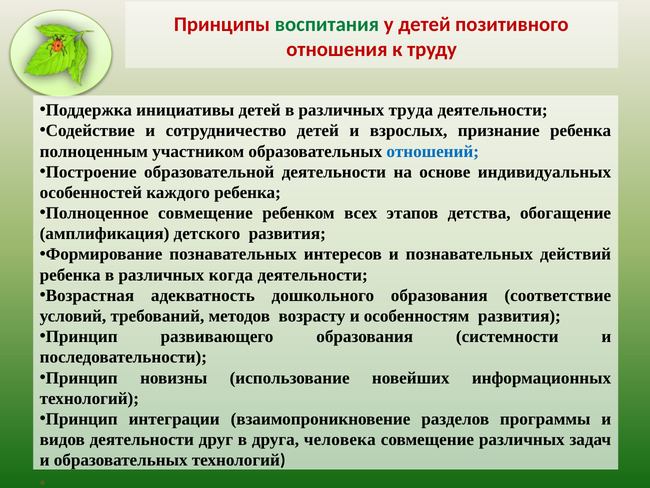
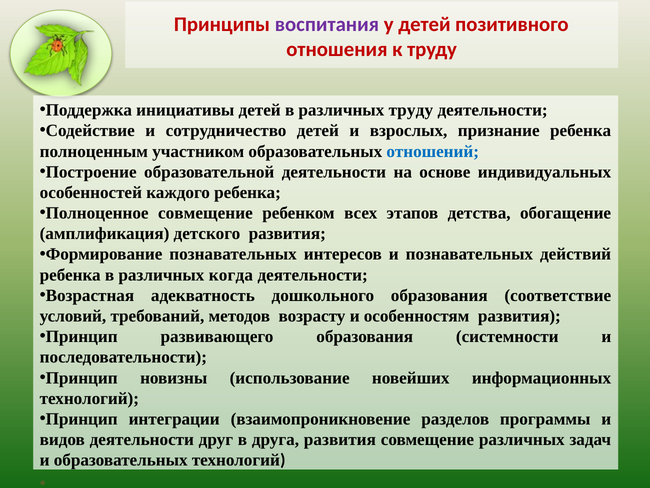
воспитания colour: green -> purple
различных труда: труда -> труду
друга человека: человека -> развития
